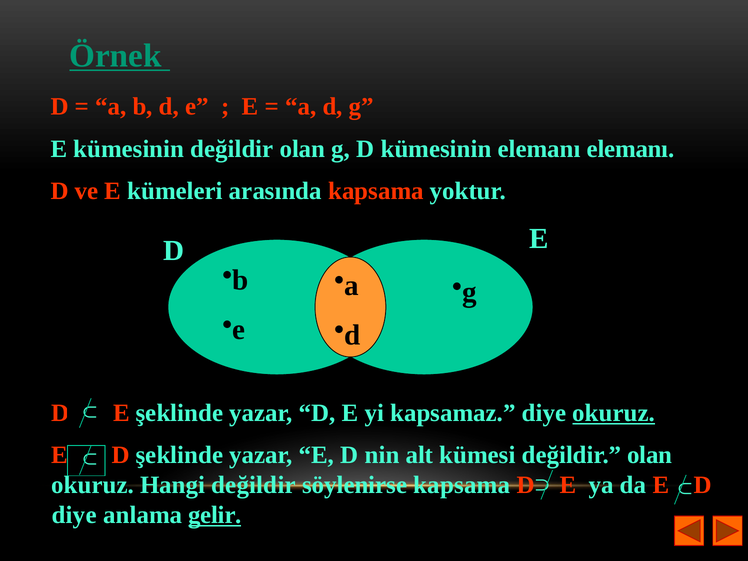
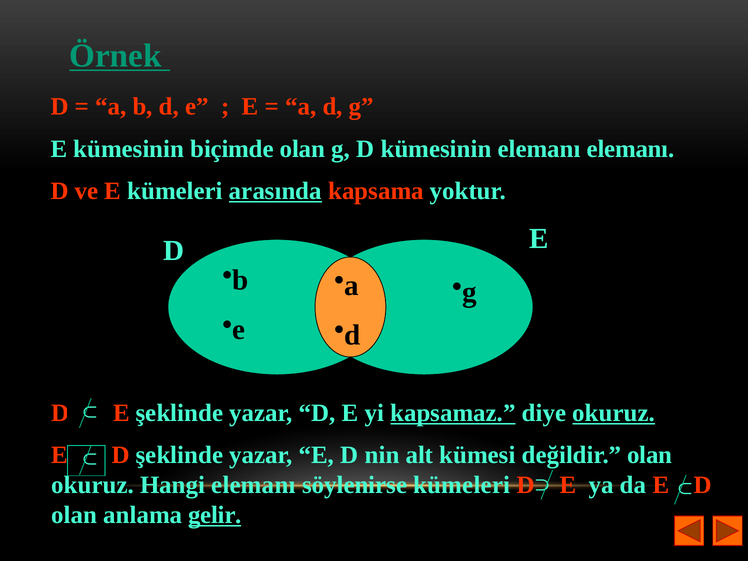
kümesinin değildir: değildir -> biçimde
arasında underline: none -> present
kapsamaz underline: none -> present
Hangi değildir: değildir -> elemanı
söylenirse kapsama: kapsama -> kümeleri
diye at (74, 515): diye -> olan
